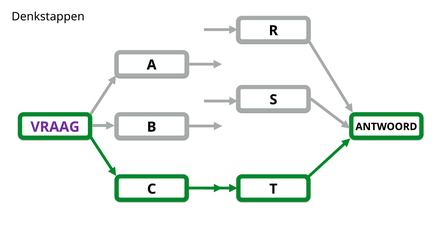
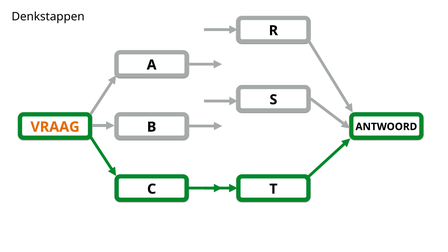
VRAAG colour: purple -> orange
